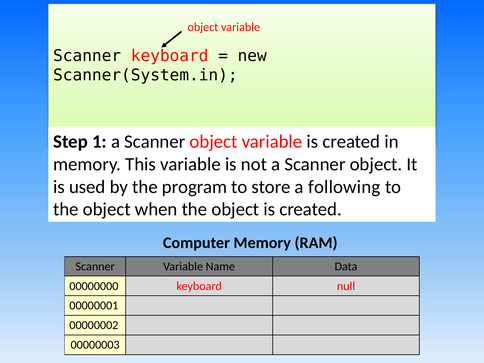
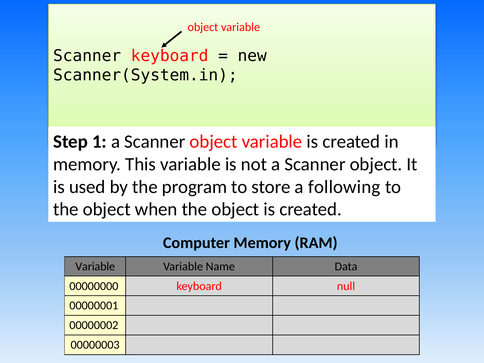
Scanner at (95, 267): Scanner -> Variable
